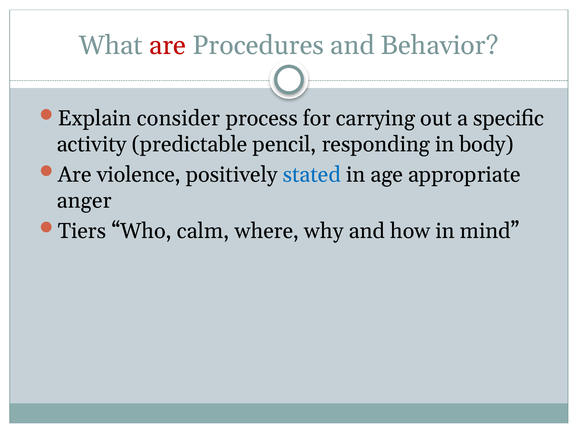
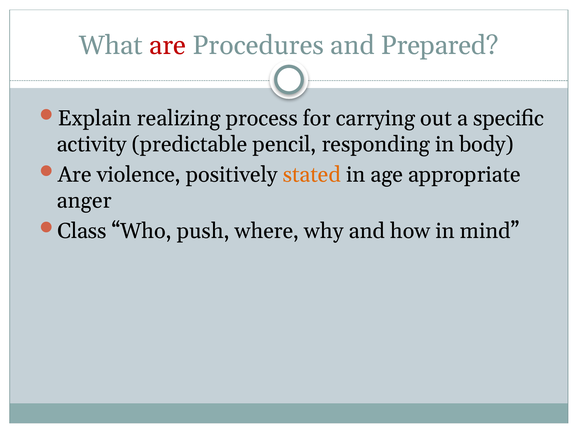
Behavior: Behavior -> Prepared
consider: consider -> realizing
stated colour: blue -> orange
Tiers: Tiers -> Class
calm: calm -> push
